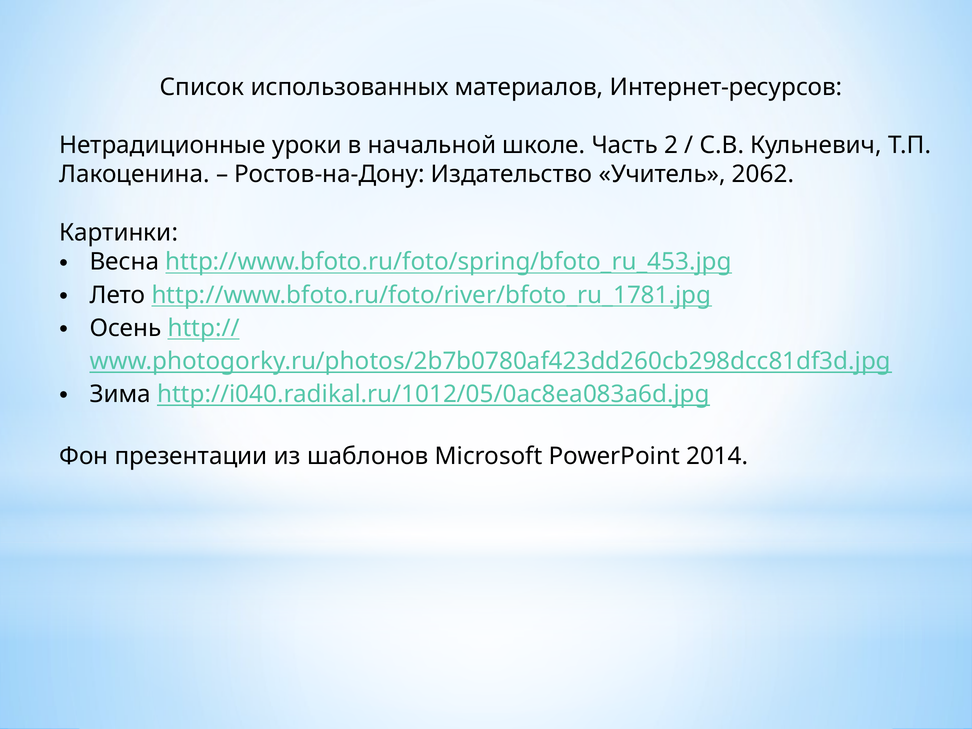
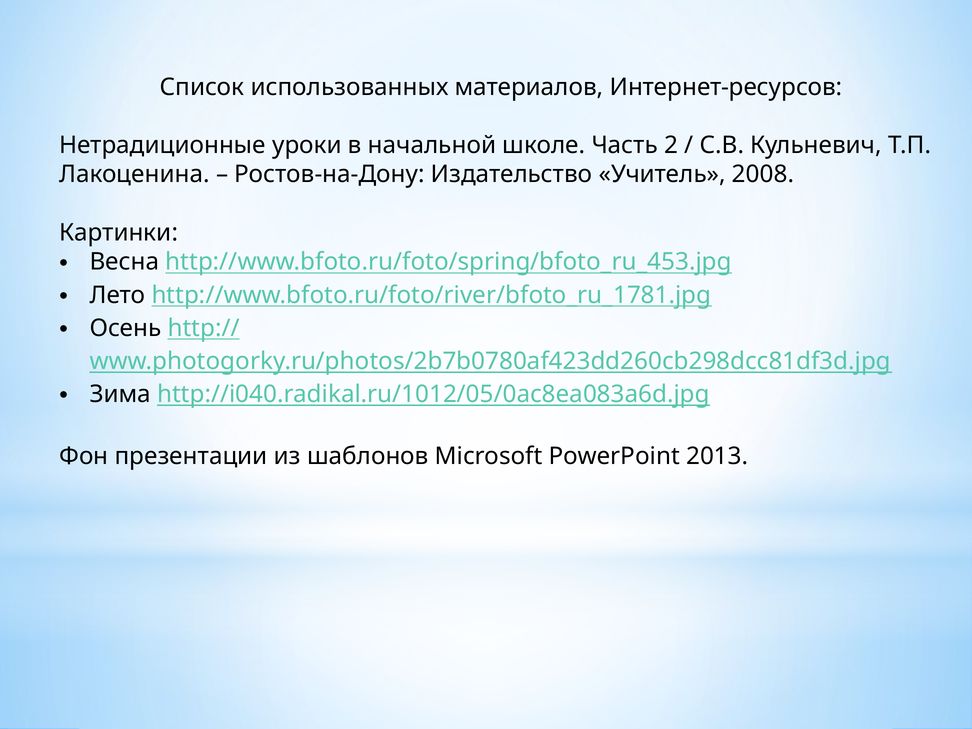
2062: 2062 -> 2008
2014: 2014 -> 2013
